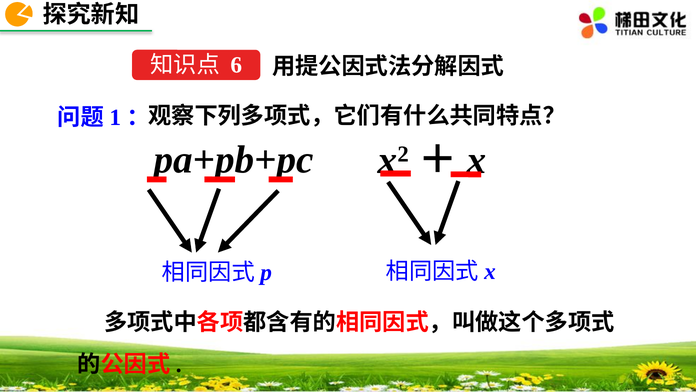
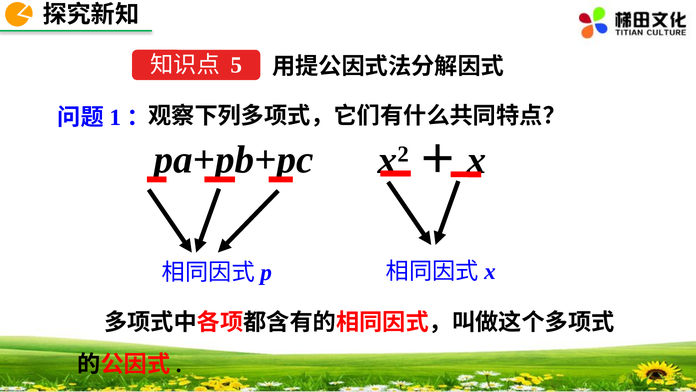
6: 6 -> 5
